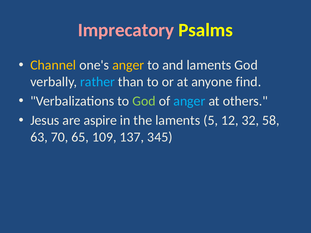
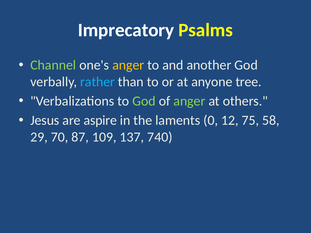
Imprecatory colour: pink -> white
Channel colour: yellow -> light green
and laments: laments -> another
find: find -> tree
anger at (189, 101) colour: light blue -> light green
5: 5 -> 0
32: 32 -> 75
63: 63 -> 29
65: 65 -> 87
345: 345 -> 740
